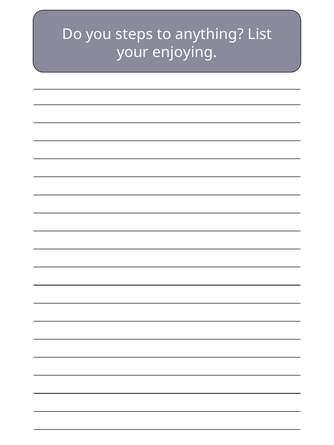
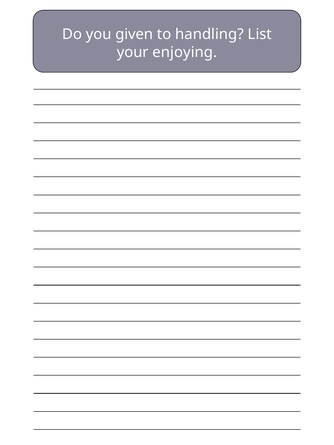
steps: steps -> given
anything: anything -> handling
